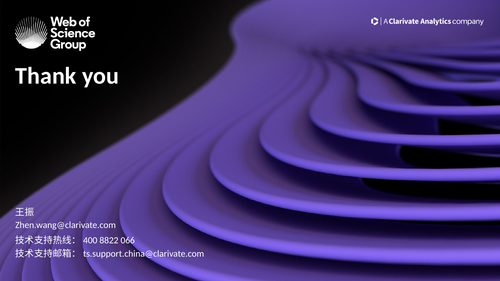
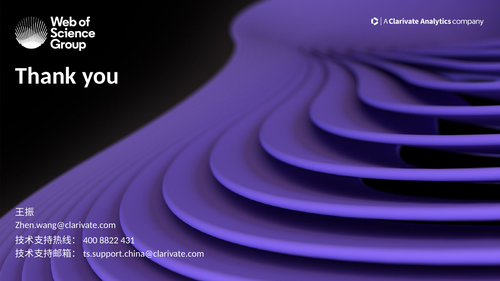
066: 066 -> 431
